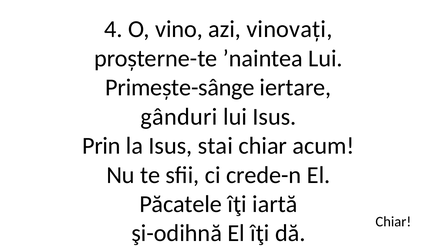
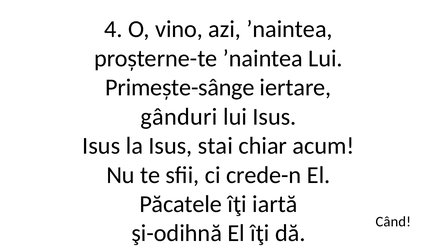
azi vinovați: vinovați -> ʼnaintea
Prin at (101, 146): Prin -> Isus
Chiar at (393, 222): Chiar -> Când
